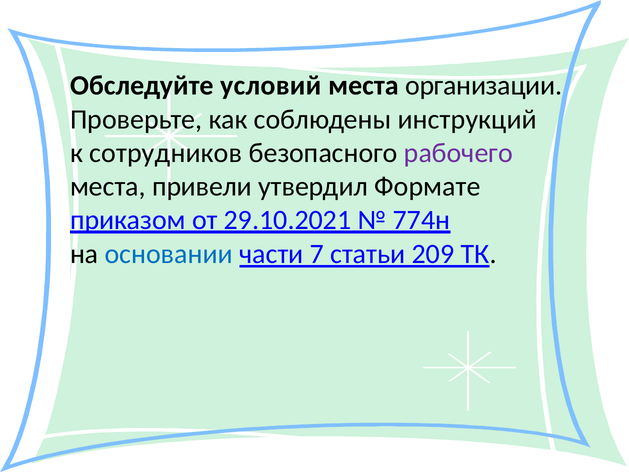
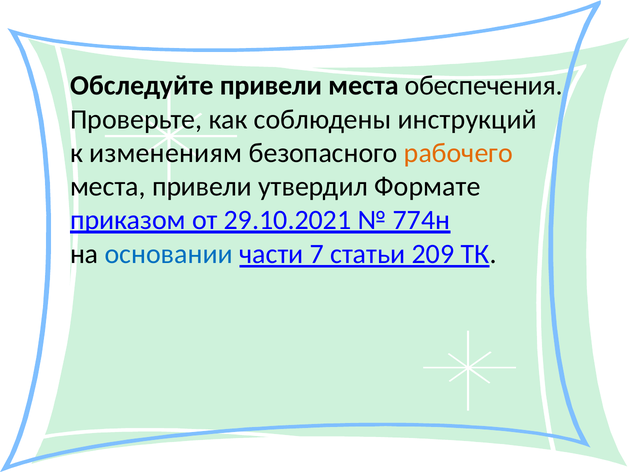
Обследуйте условий: условий -> привели
организации: организации -> обеспечения
сотрудников: сотрудников -> изменениям
рабочего colour: purple -> orange
